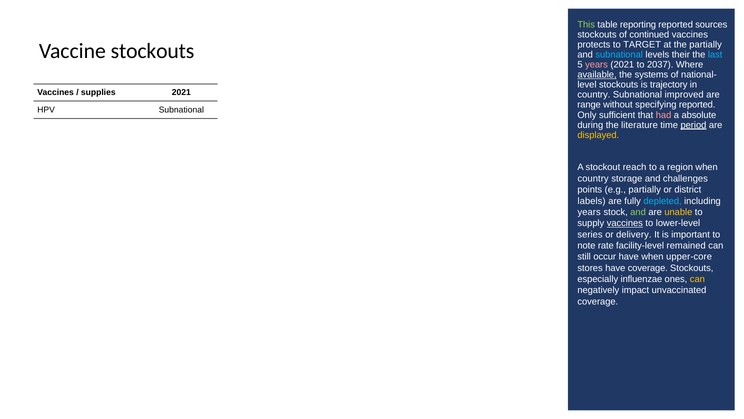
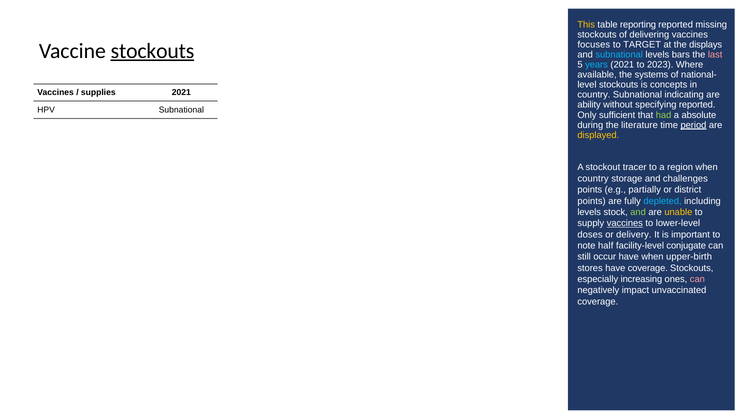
This colour: light green -> yellow
sources: sources -> missing
continued: continued -> delivering
protects: protects -> focuses
the partially: partially -> displays
stockouts at (153, 51) underline: none -> present
their: their -> bars
last colour: light blue -> pink
years at (596, 65) colour: pink -> light blue
2037: 2037 -> 2023
available underline: present -> none
trajectory: trajectory -> concepts
improved: improved -> indicating
range: range -> ability
had colour: pink -> light green
reach: reach -> tracer
labels at (592, 201): labels -> points
years at (589, 212): years -> levels
series: series -> doses
rate: rate -> half
remained: remained -> conjugate
upper-core: upper-core -> upper-birth
influenzae: influenzae -> increasing
can at (697, 279) colour: yellow -> pink
